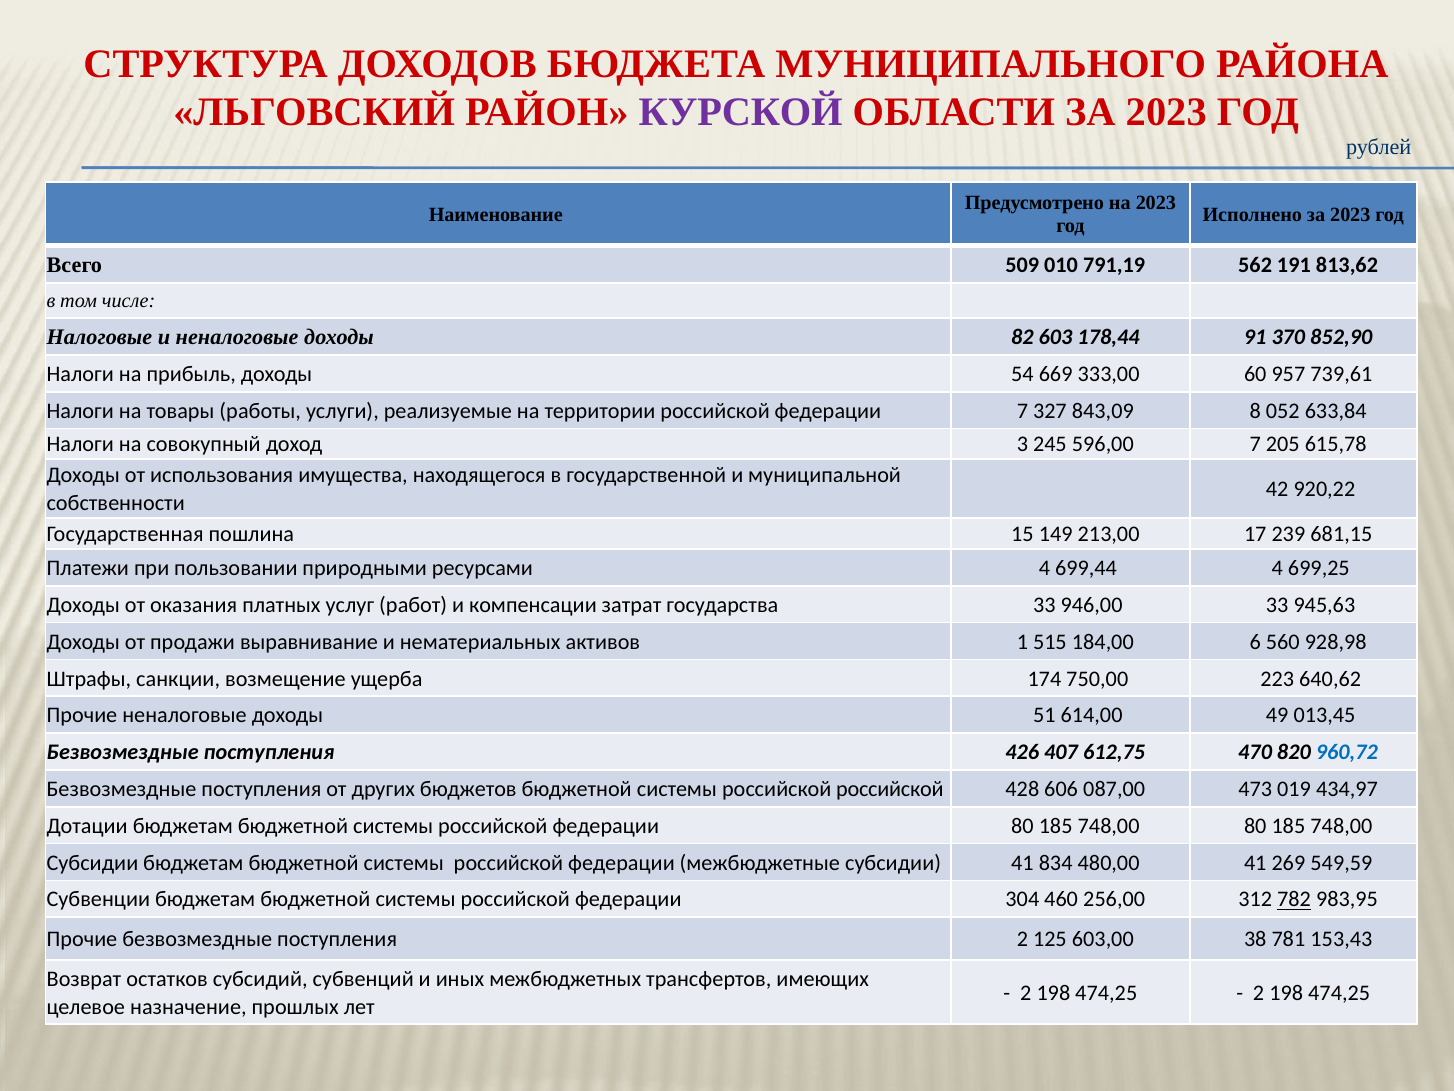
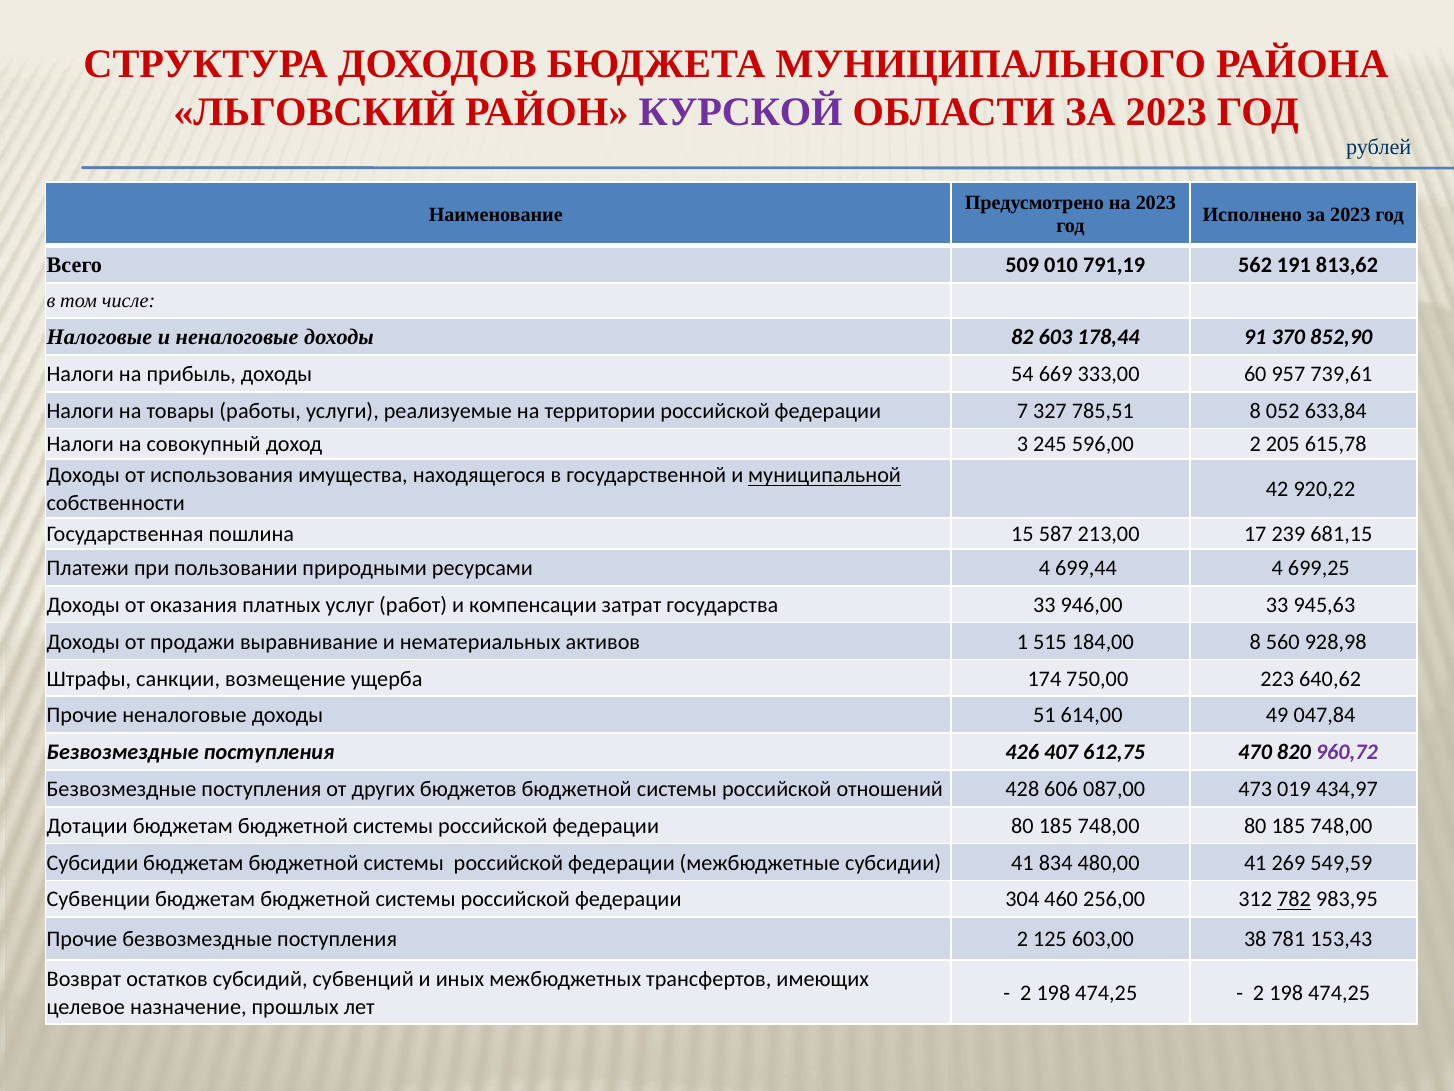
843,09: 843,09 -> 785,51
596,00 7: 7 -> 2
муниципальной underline: none -> present
149: 149 -> 587
184,00 6: 6 -> 8
013,45: 013,45 -> 047,84
960,72 colour: blue -> purple
российской российской: российской -> отношений
